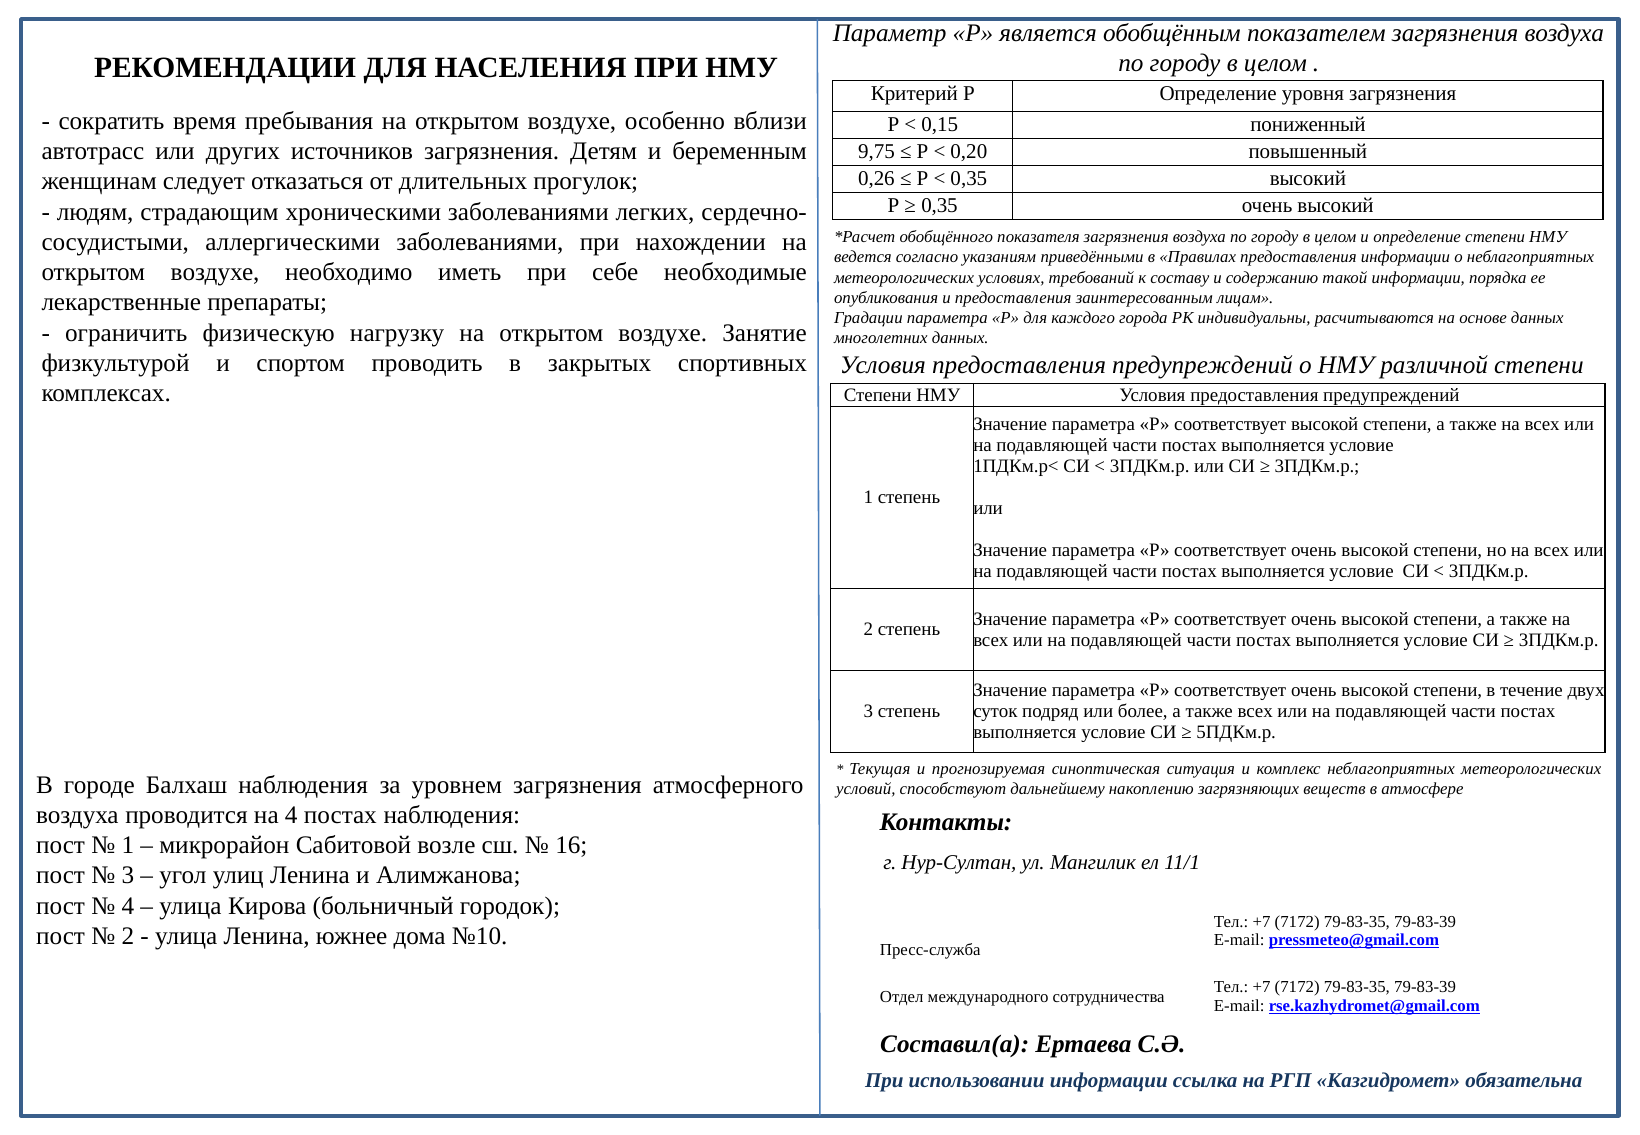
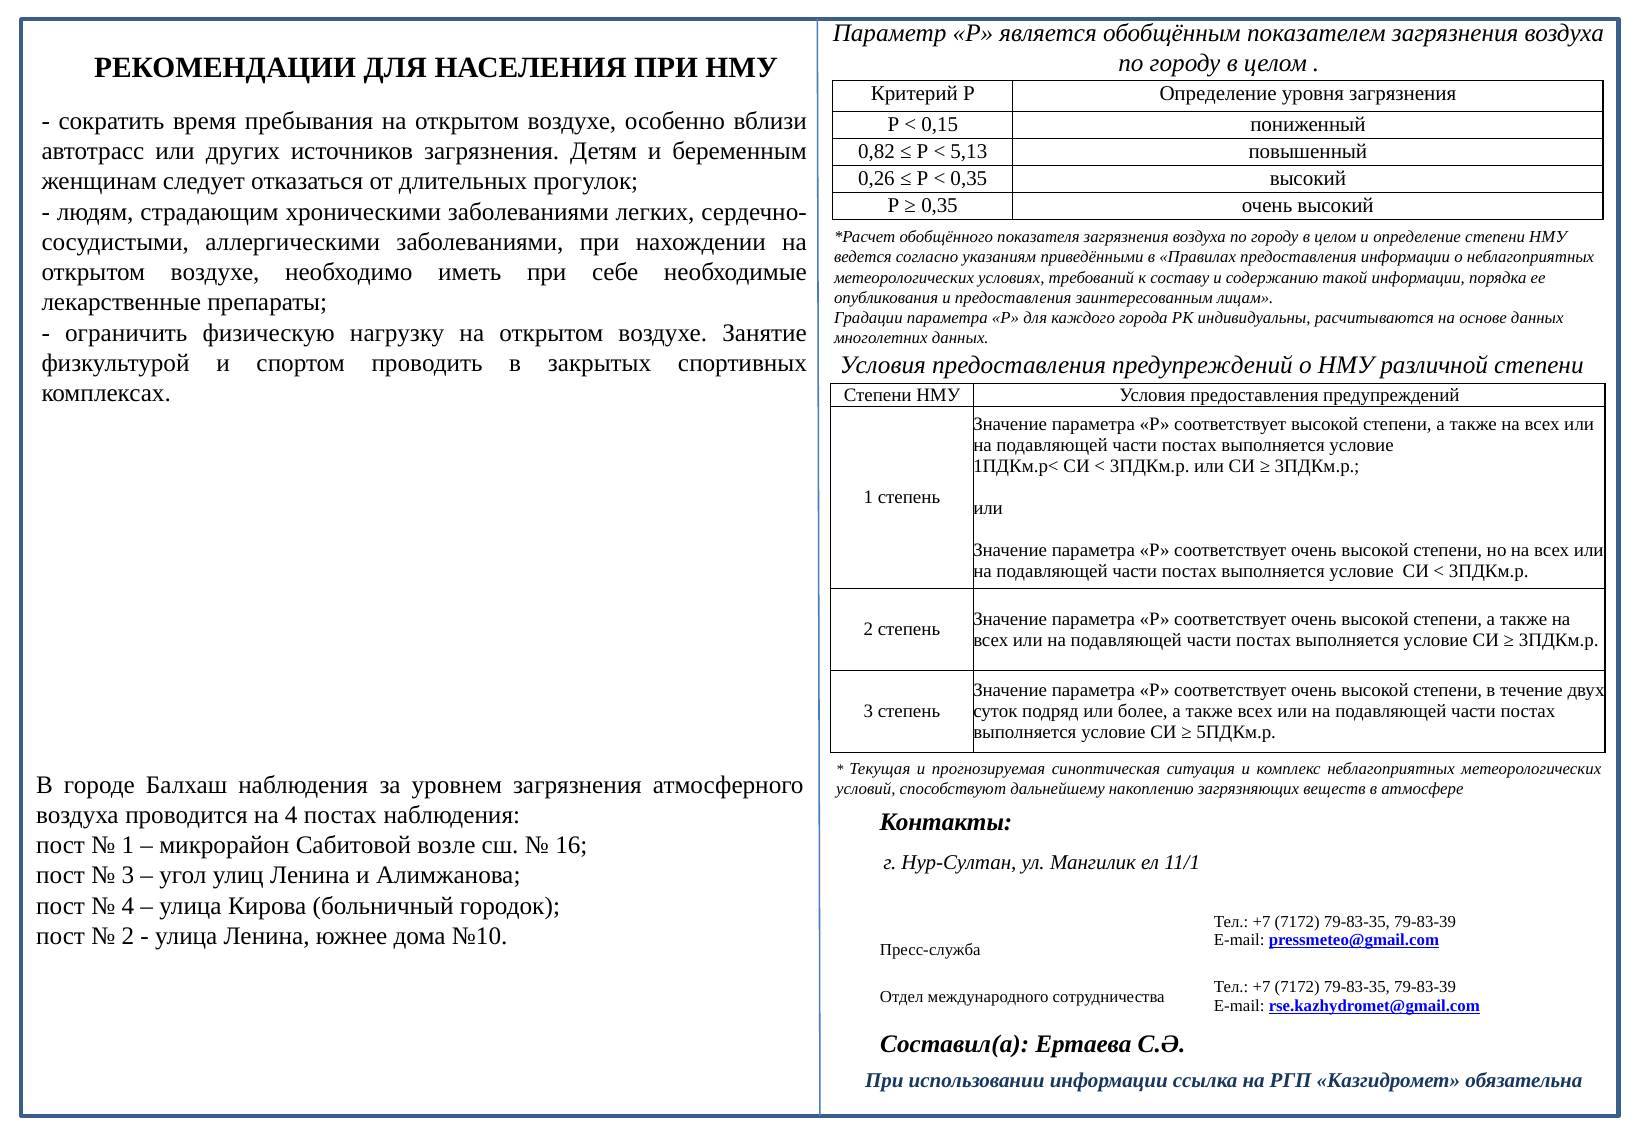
9,75: 9,75 -> 0,82
0,20: 0,20 -> 5,13
